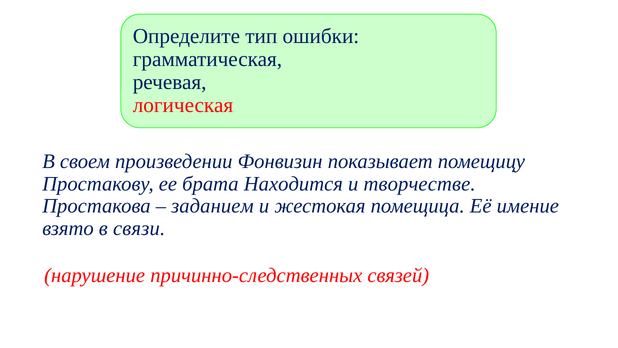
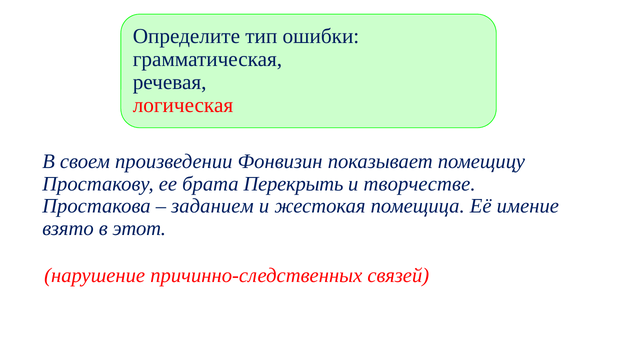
Находится: Находится -> Перекрыть
связи: связи -> этот
